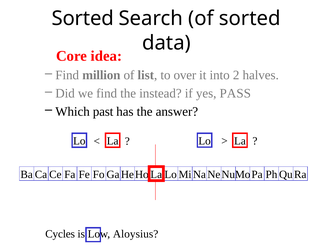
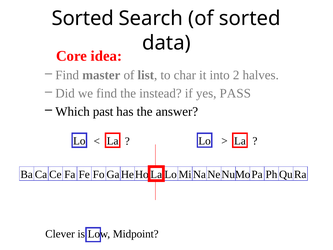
million: million -> master
over: over -> char
Cycles: Cycles -> Clever
Aloysius: Aloysius -> Midpoint
